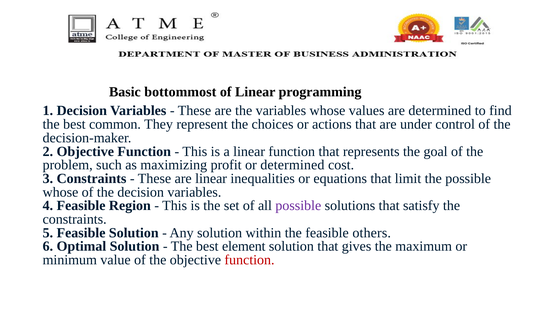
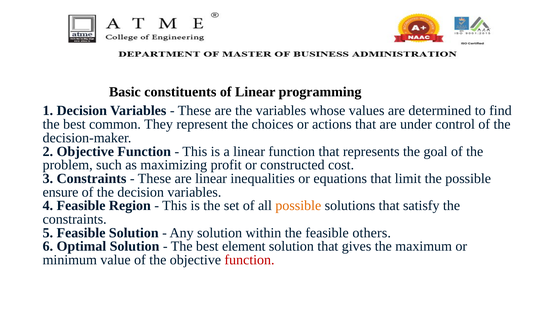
bottommost: bottommost -> constituents
or determined: determined -> constructed
whose at (60, 192): whose -> ensure
possible at (298, 206) colour: purple -> orange
